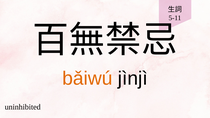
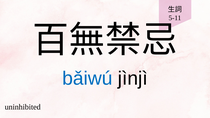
bǎiwú colour: orange -> blue
